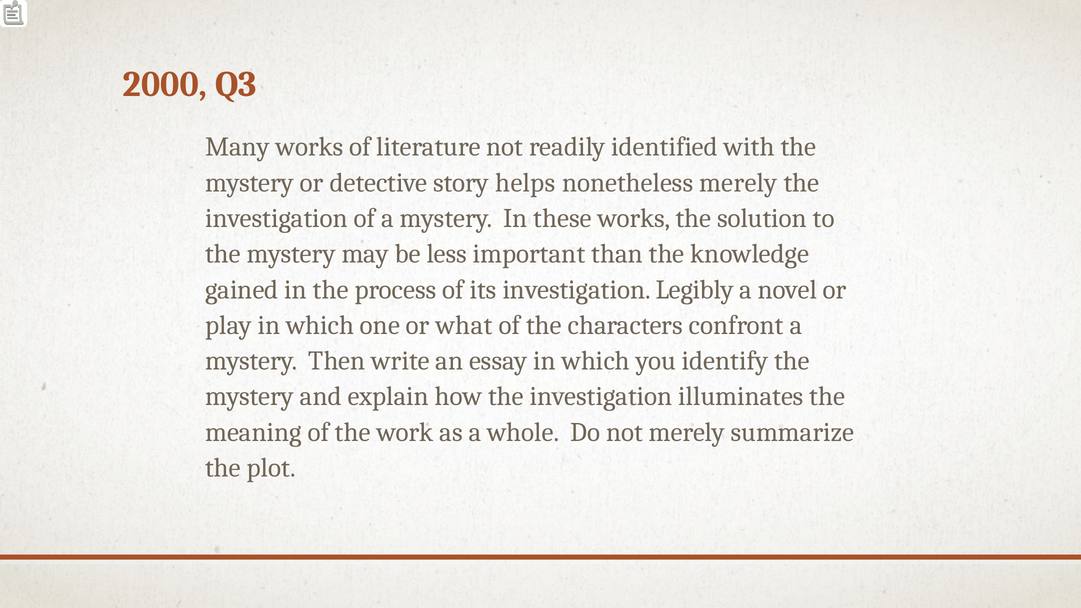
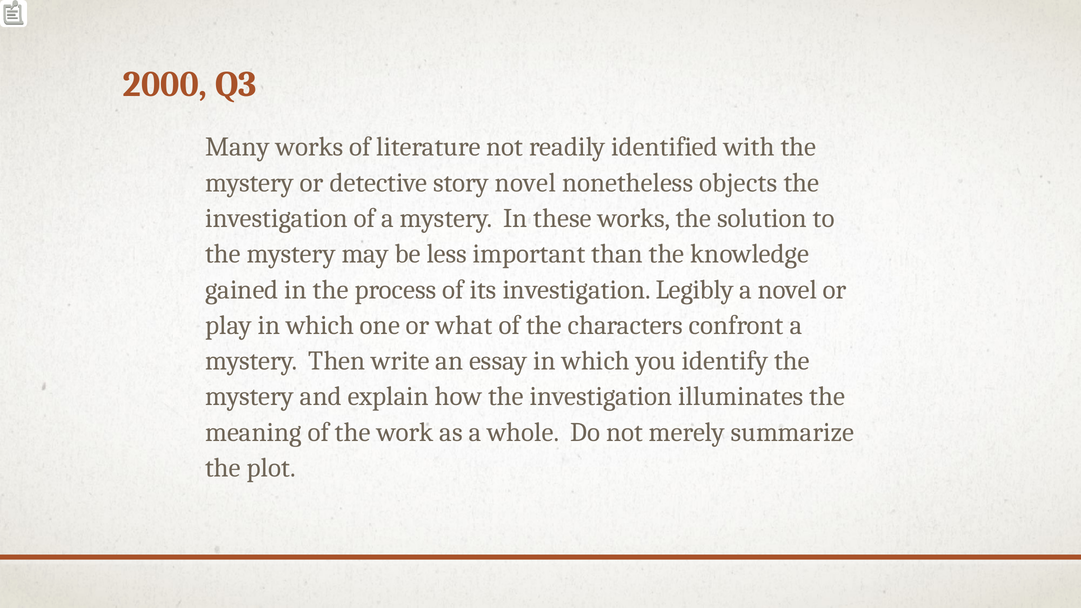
story helps: helps -> novel
nonetheless merely: merely -> objects
